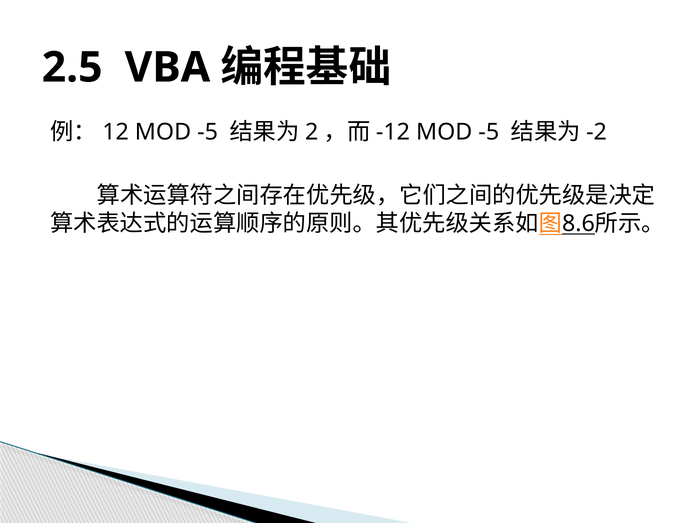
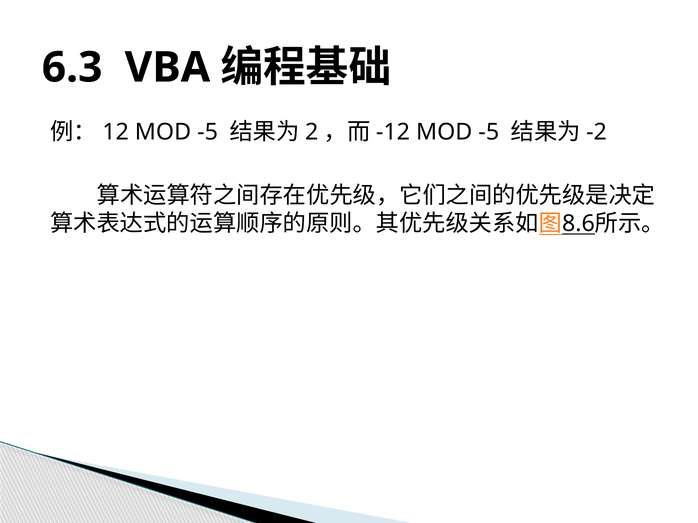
2.5: 2.5 -> 6.3
